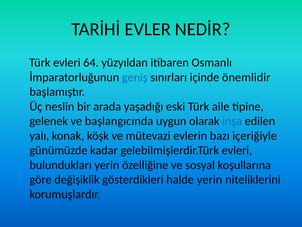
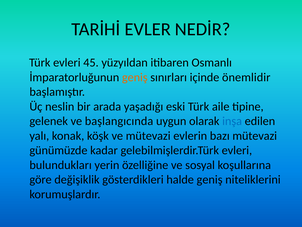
64: 64 -> 45
geniş at (135, 77) colour: blue -> orange
bazı içeriğiyle: içeriğiyle -> mütevazi
halde yerin: yerin -> geniş
